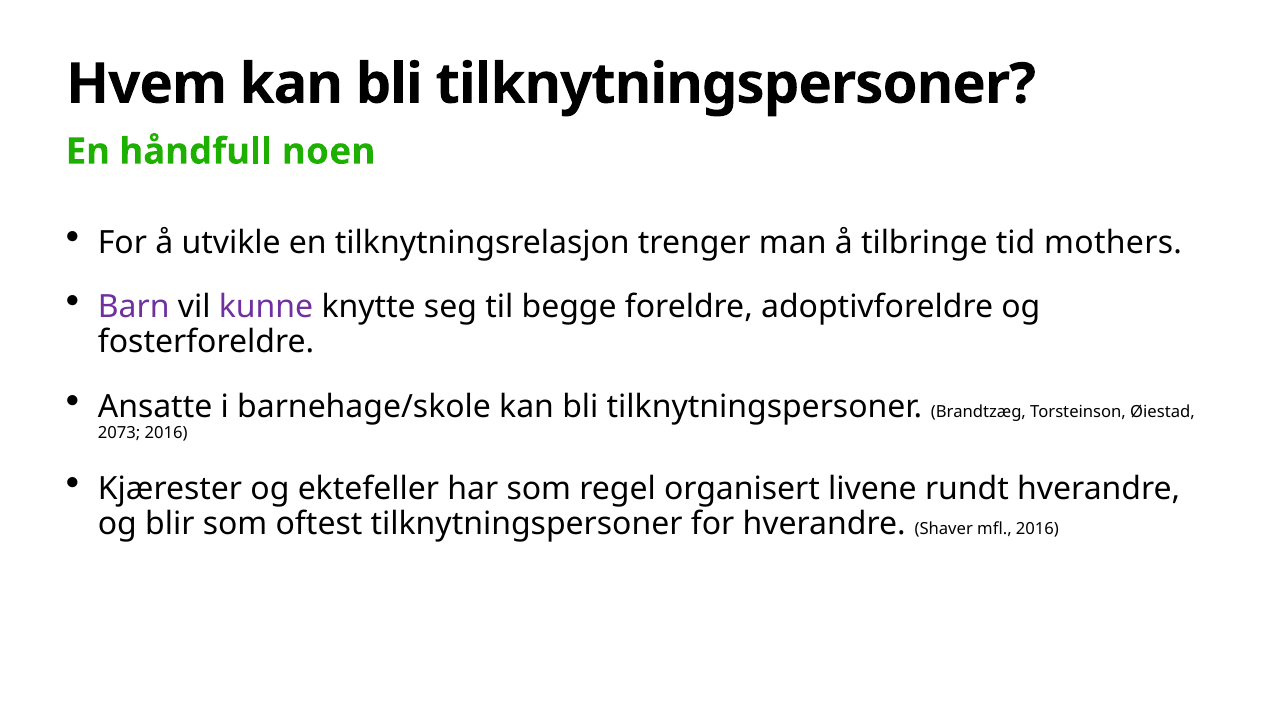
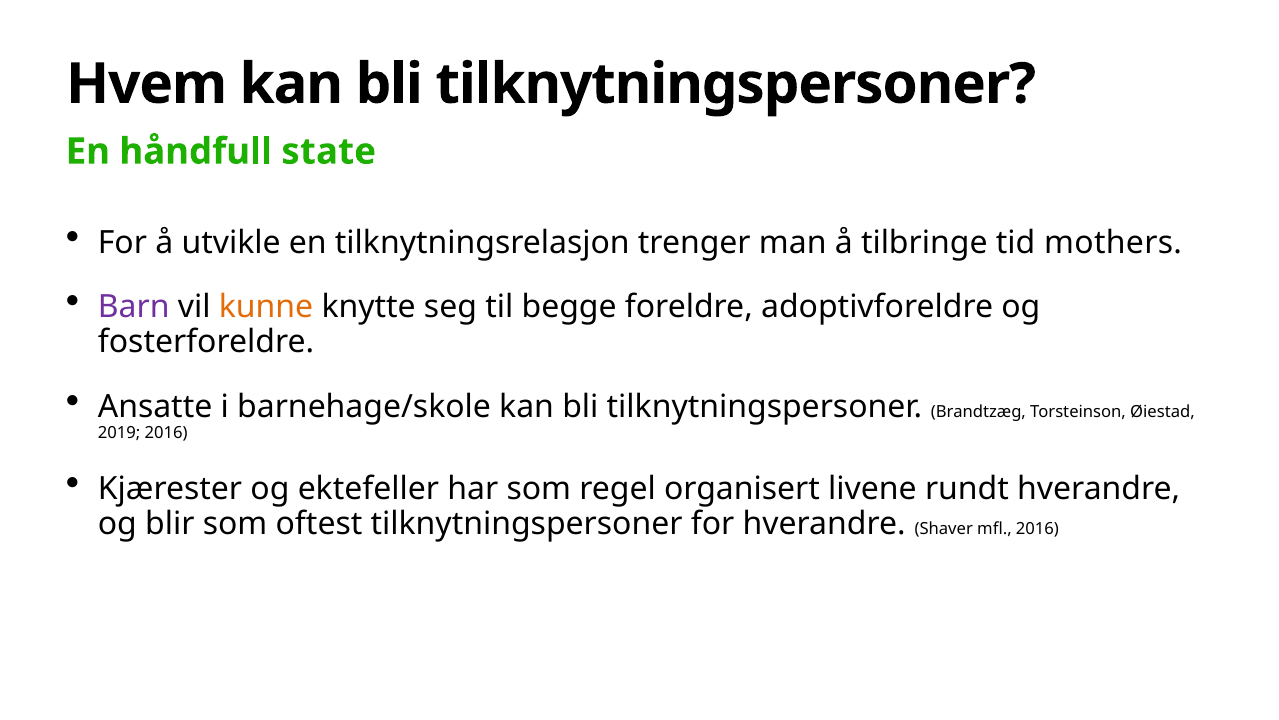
noen: noen -> state
kunne colour: purple -> orange
2073: 2073 -> 2019
